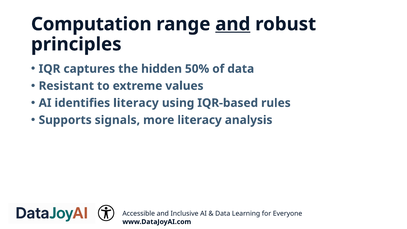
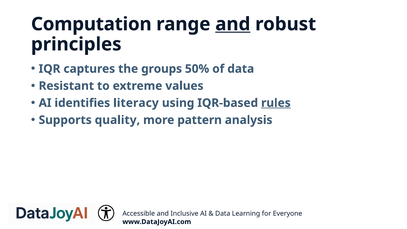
hidden: hidden -> groups
rules underline: none -> present
signals: signals -> quality
more literacy: literacy -> pattern
